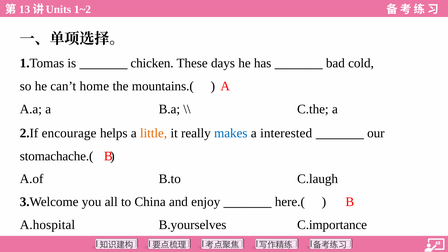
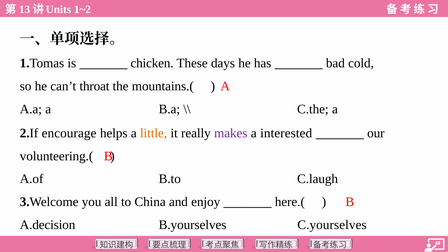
home: home -> throat
makes colour: blue -> purple
stomachache.(: stomachache.( -> volunteering.(
A.hospital: A.hospital -> A.decision
C.importance: C.importance -> C.yourselves
